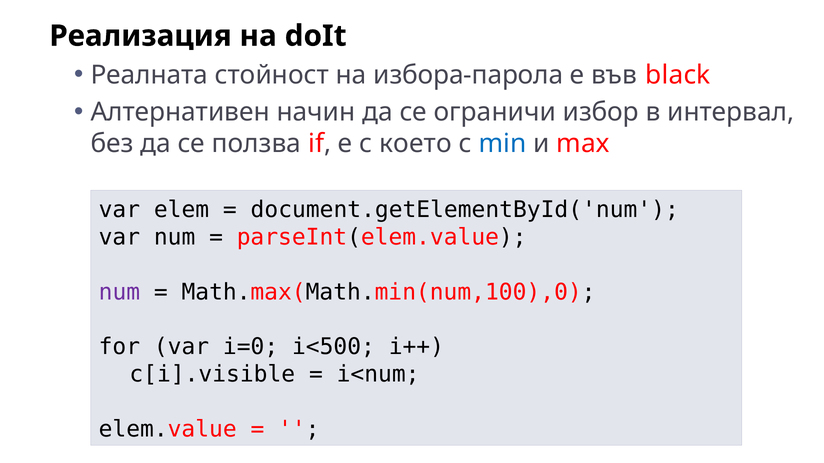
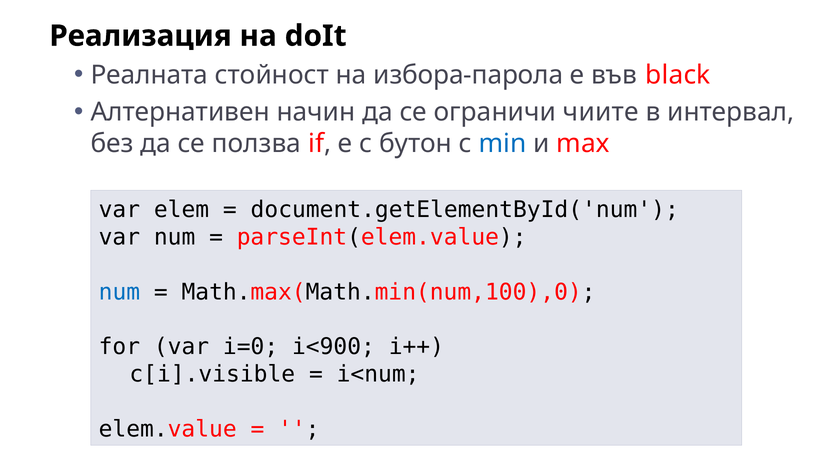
избор: избор -> чиите
което: което -> бутон
num at (119, 292) colour: purple -> blue
i<500: i<500 -> i<900
